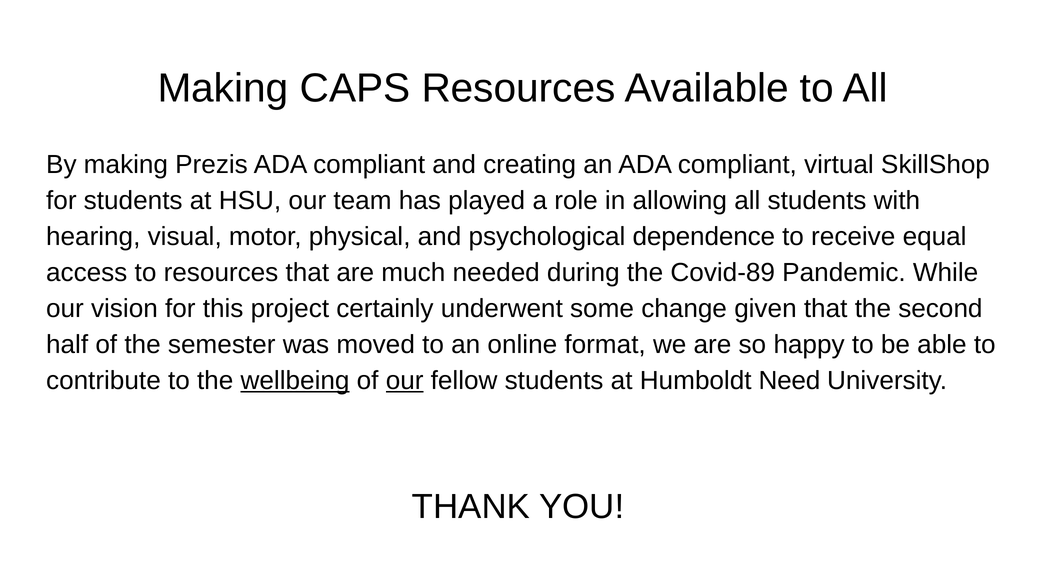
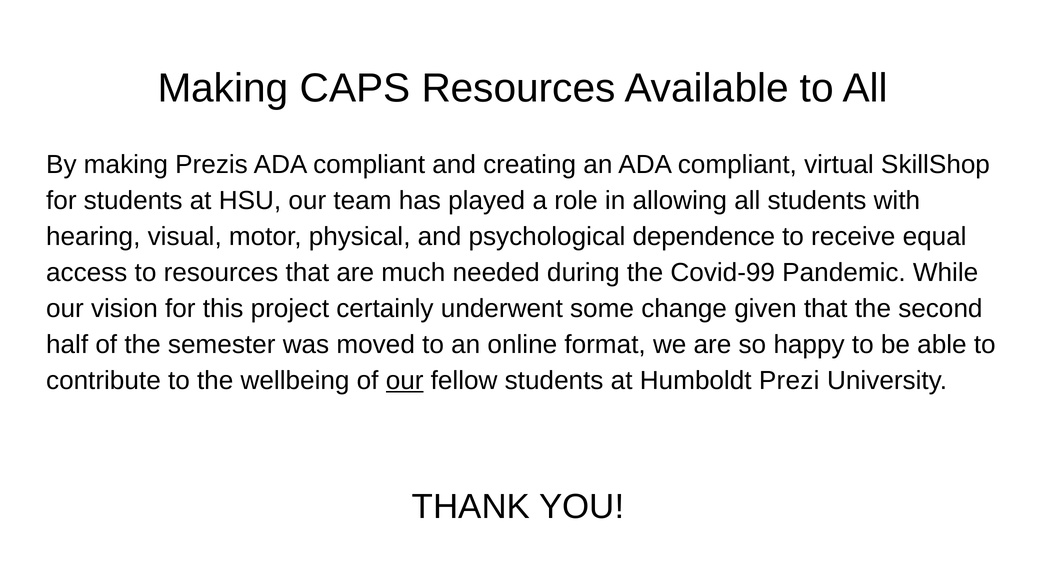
Covid-89: Covid-89 -> Covid-99
wellbeing underline: present -> none
Need: Need -> Prezi
